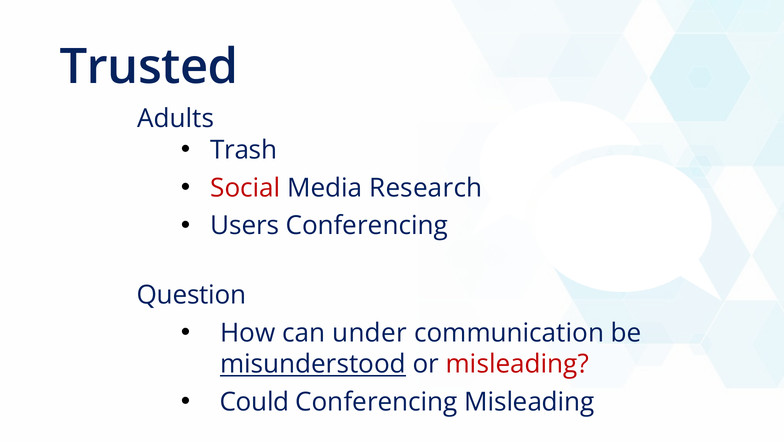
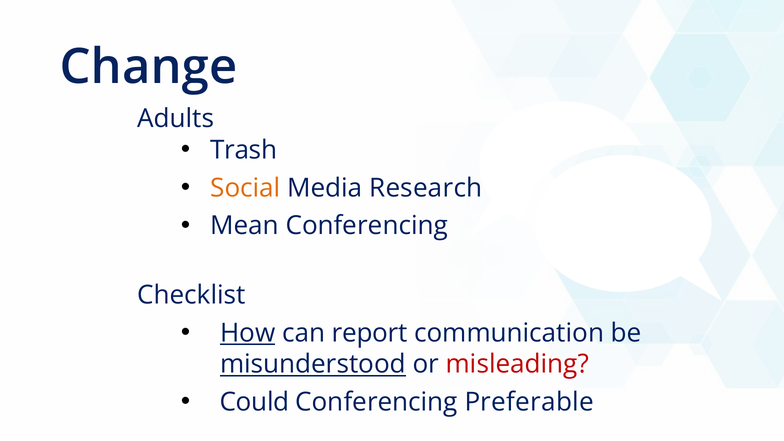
Trusted: Trusted -> Change
Social colour: red -> orange
Users: Users -> Mean
Question: Question -> Checklist
How underline: none -> present
under: under -> report
Conferencing Misleading: Misleading -> Preferable
